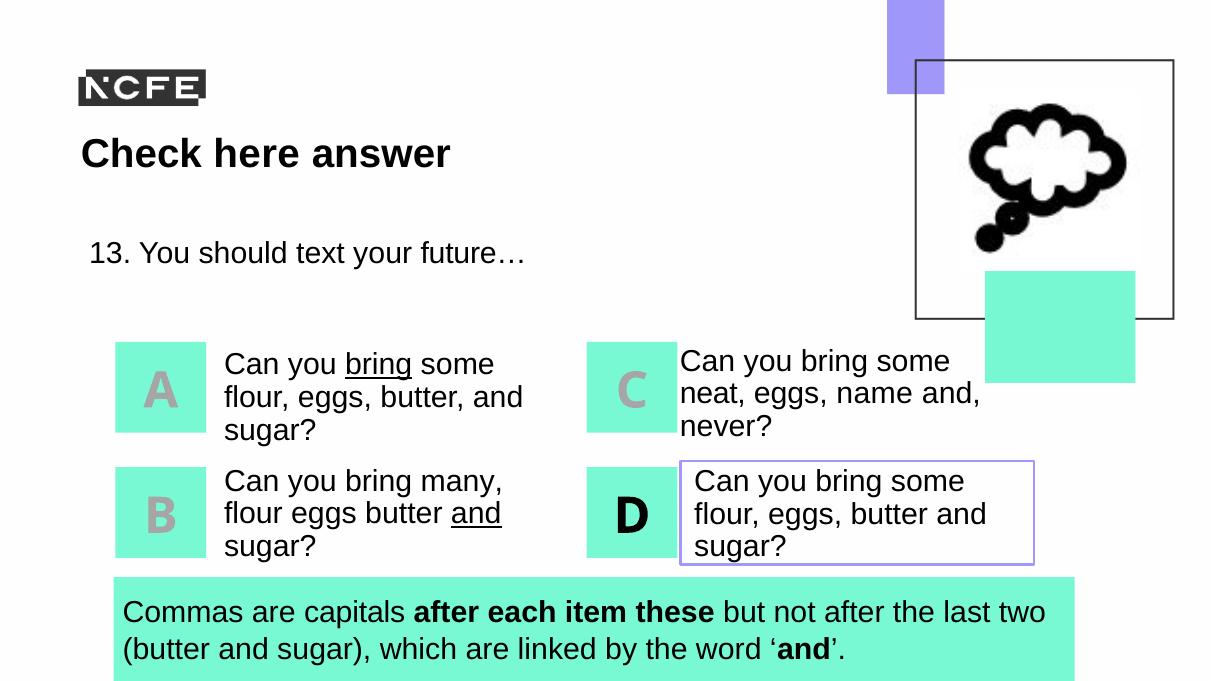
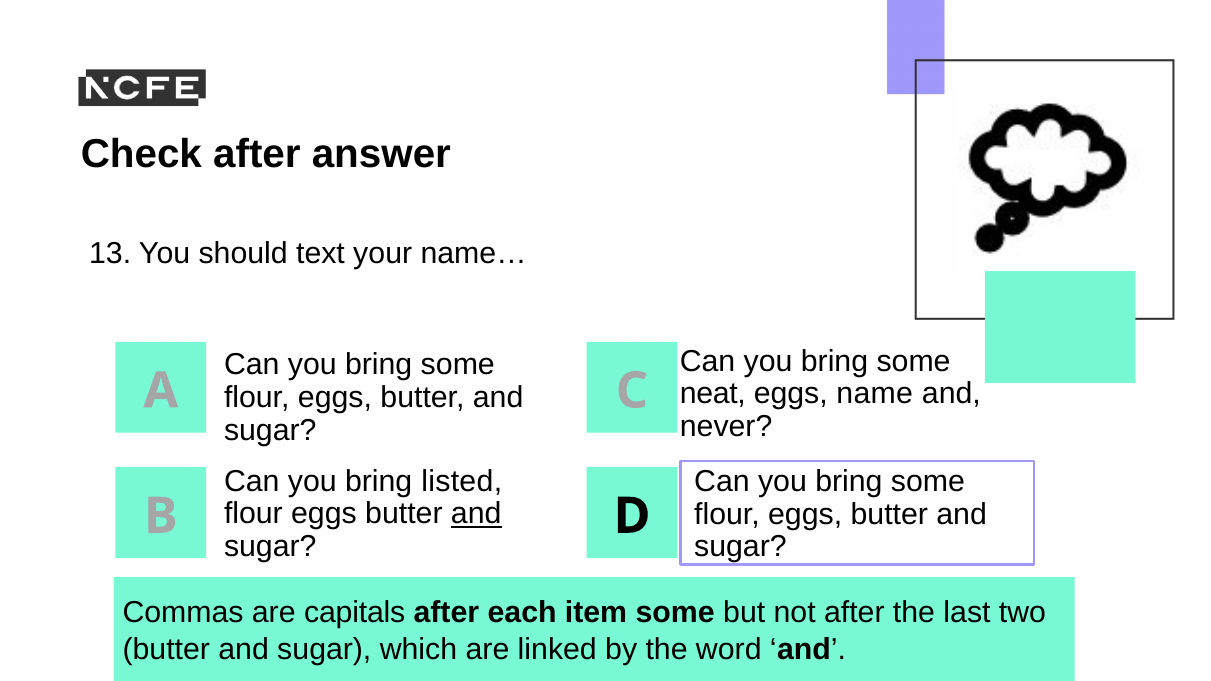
here at (257, 155): here -> after
future…: future… -> name…
bring at (379, 365) underline: present -> none
many: many -> listed
item these: these -> some
